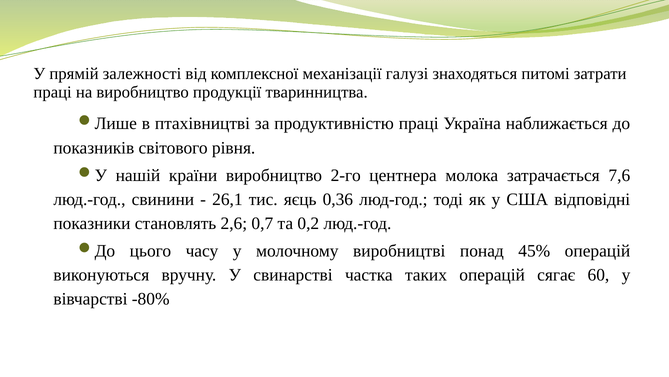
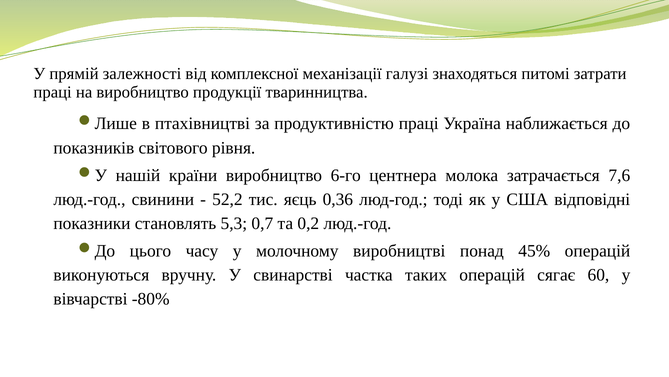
2-го: 2-го -> 6-го
26,1: 26,1 -> 52,2
2,6: 2,6 -> 5,3
